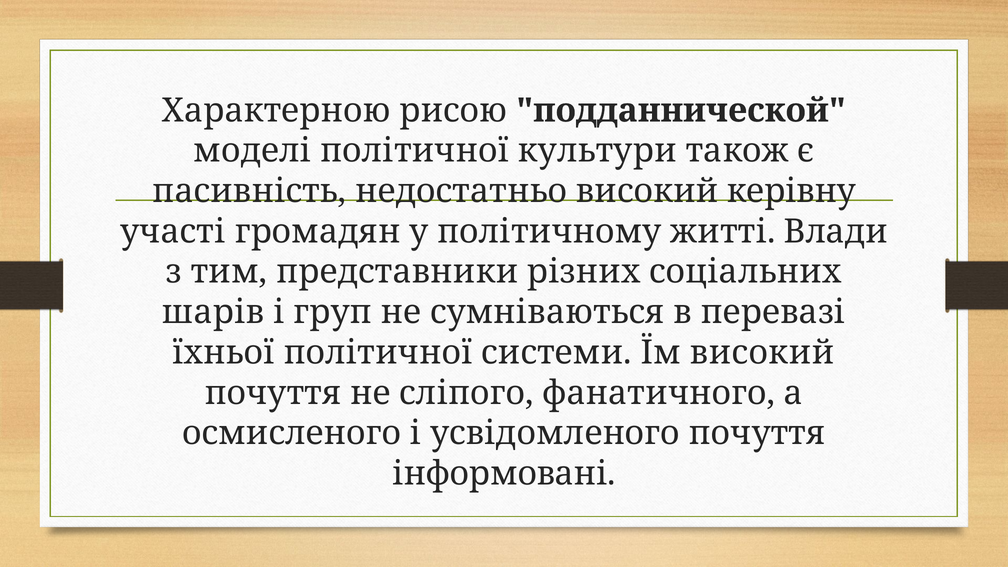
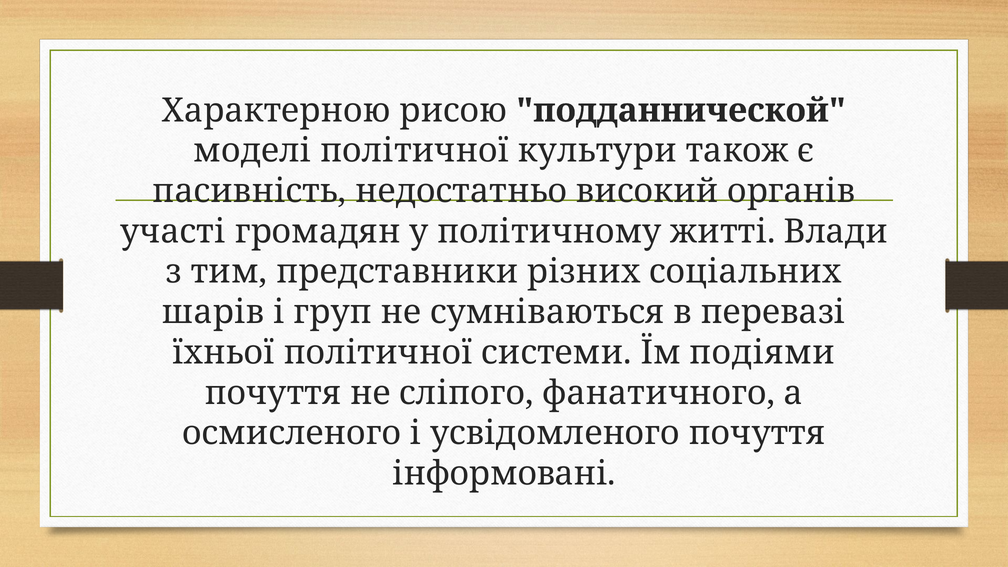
керівну: керівну -> органів
Їм високий: високий -> подіями
